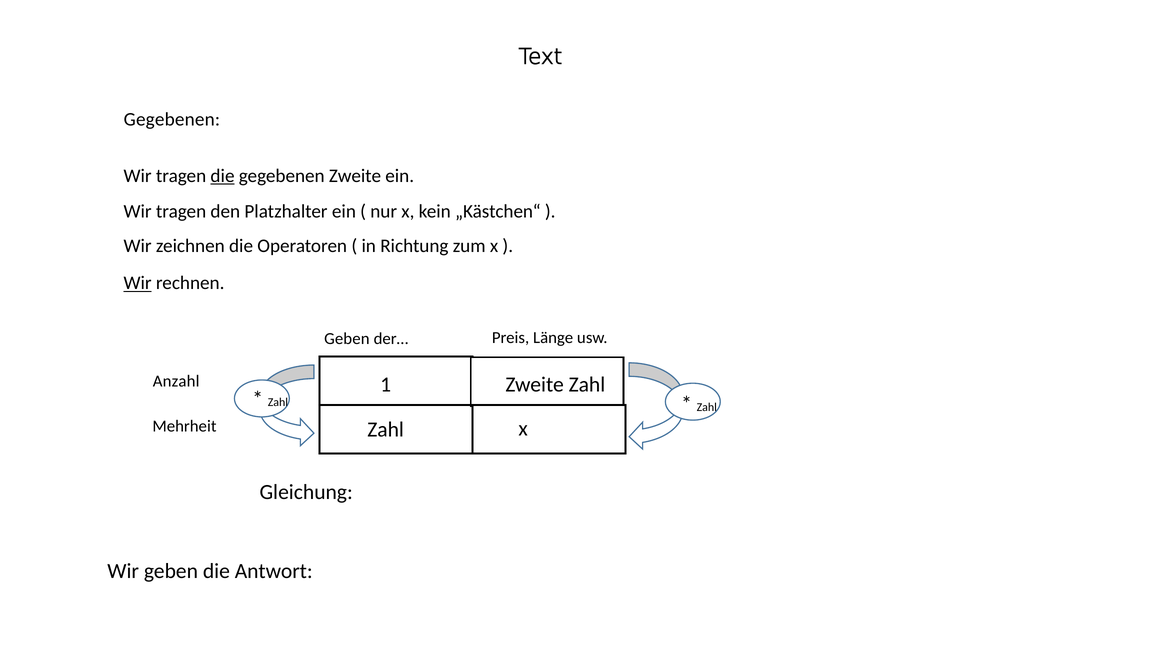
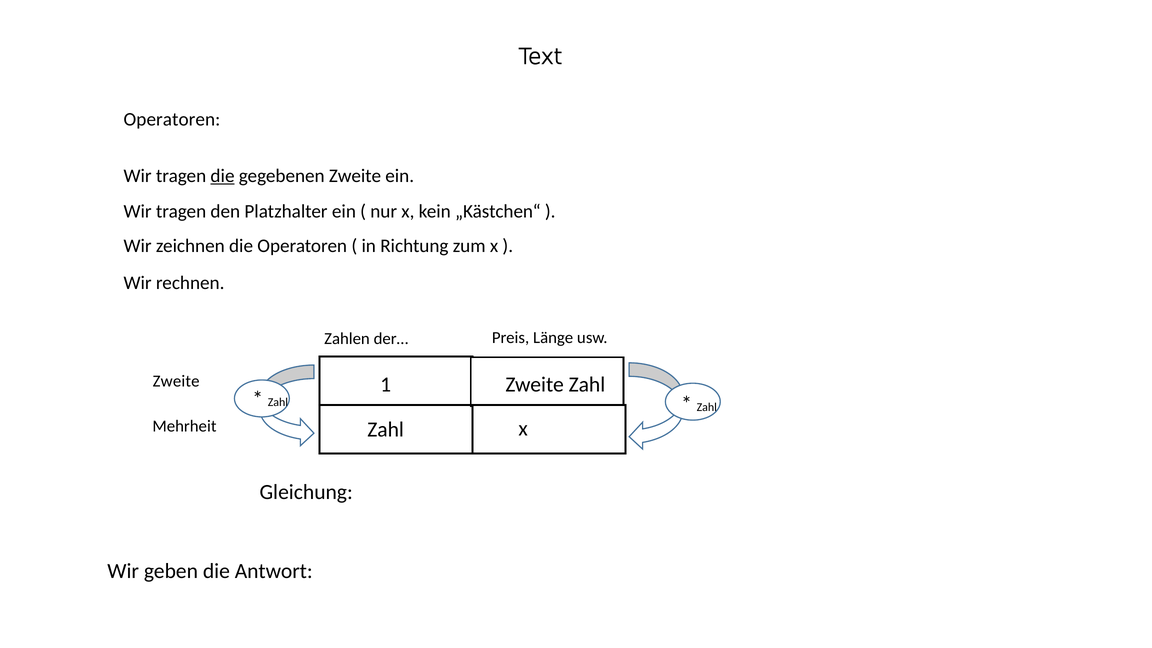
Gegebenen at (172, 119): Gegebenen -> Operatoren
Wir at (138, 283) underline: present -> none
Geben at (347, 339): Geben -> Zahlen
Anzahl at (176, 381): Anzahl -> Zweite
